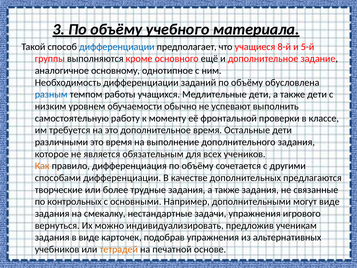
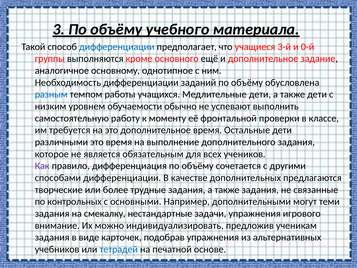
8-й: 8-й -> 3-й
5-й: 5-й -> 0-й
Как colour: orange -> purple
могут виде: виде -> теми
вернуться: вернуться -> внимание
тетрадей colour: orange -> blue
